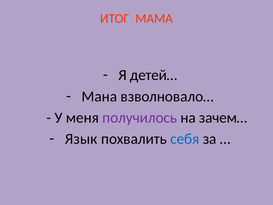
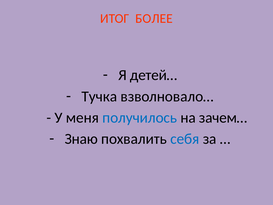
МАМА: МАМА -> БОЛЕЕ
Мана: Мана -> Тучка
получилось colour: purple -> blue
Язык: Язык -> Знаю
